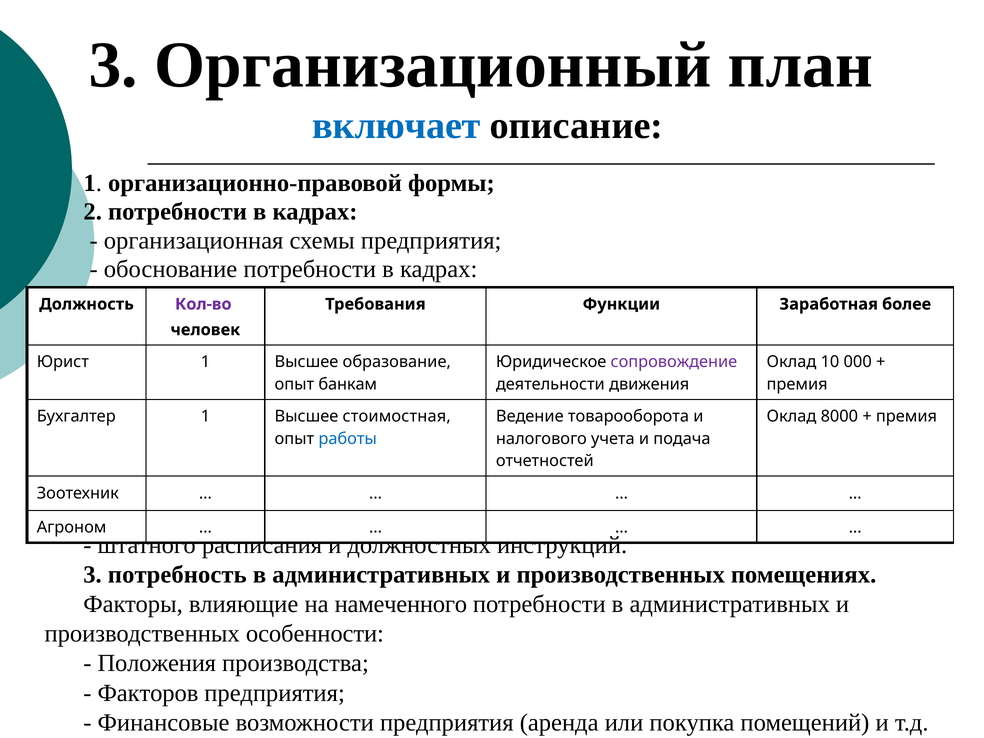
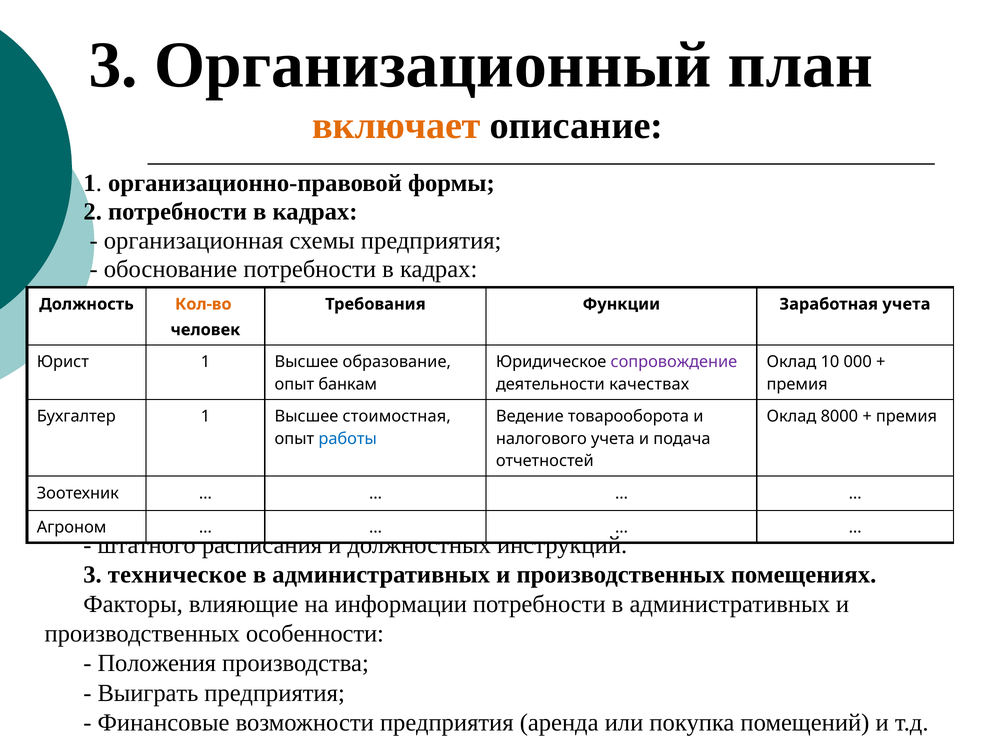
включает colour: blue -> orange
Кол-во colour: purple -> orange
Заработная более: более -> учета
движения: движения -> качествах
потребность: потребность -> техническое
намеченного: намеченного -> информации
Факторов: Факторов -> Выиграть
